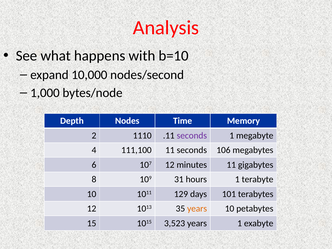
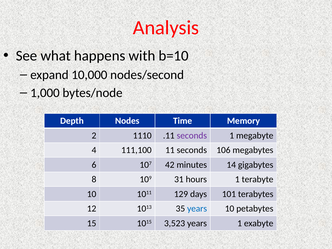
107 12: 12 -> 42
minutes 11: 11 -> 14
years at (197, 209) colour: orange -> blue
